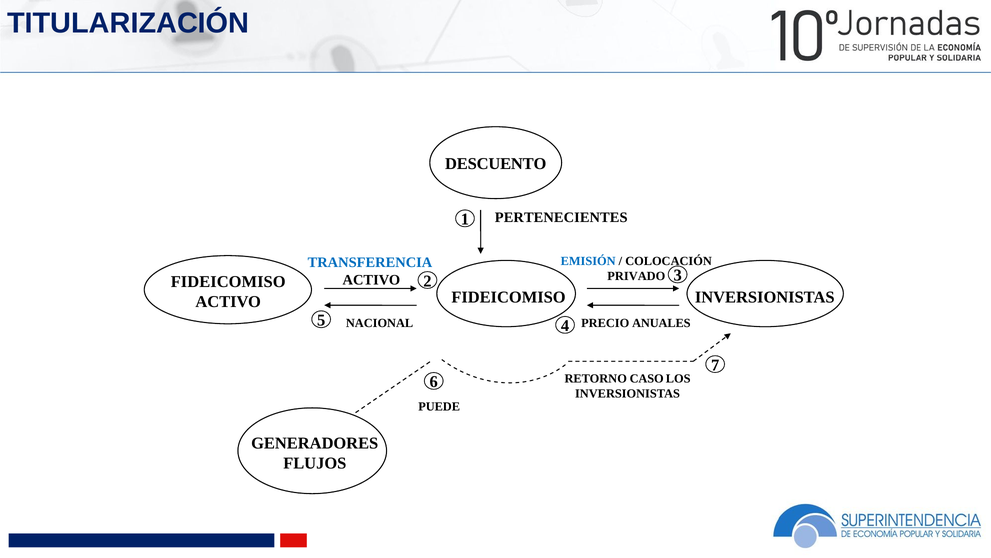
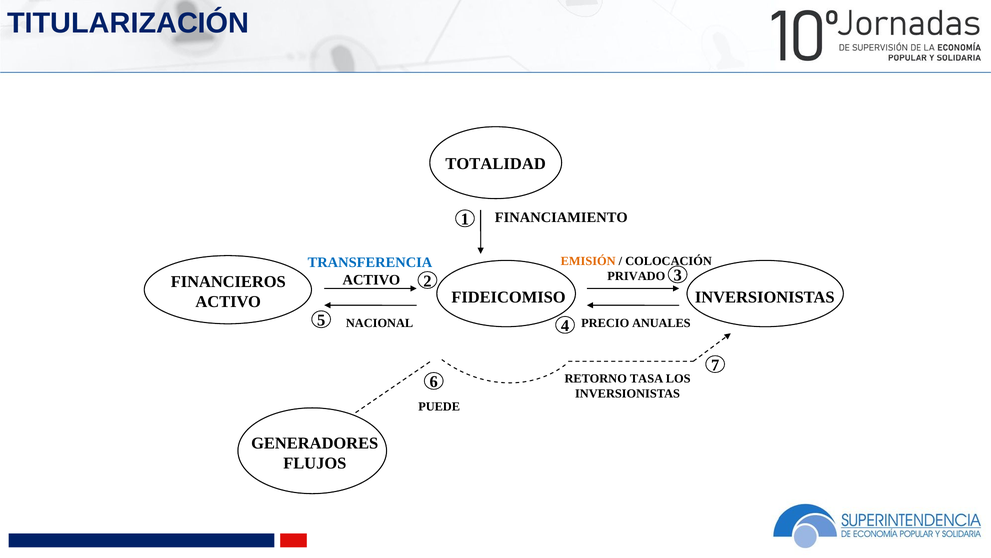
DESCUENTO: DESCUENTO -> TOTALIDAD
PERTENECIENTES: PERTENECIENTES -> FINANCIAMIENTO
EMISIÓN colour: blue -> orange
FIDEICOMISO at (228, 282): FIDEICOMISO -> FINANCIEROS
CASO: CASO -> TASA
